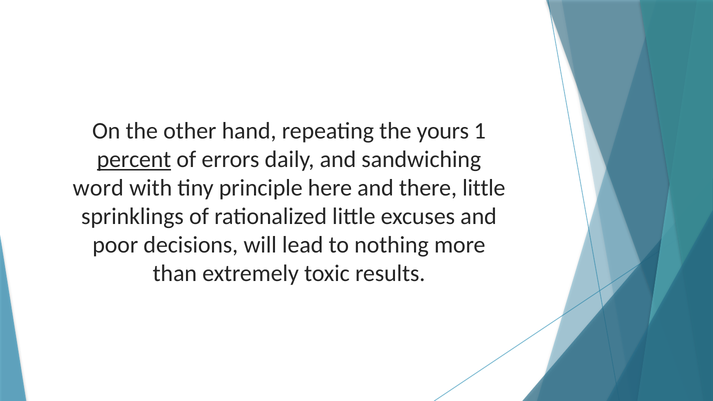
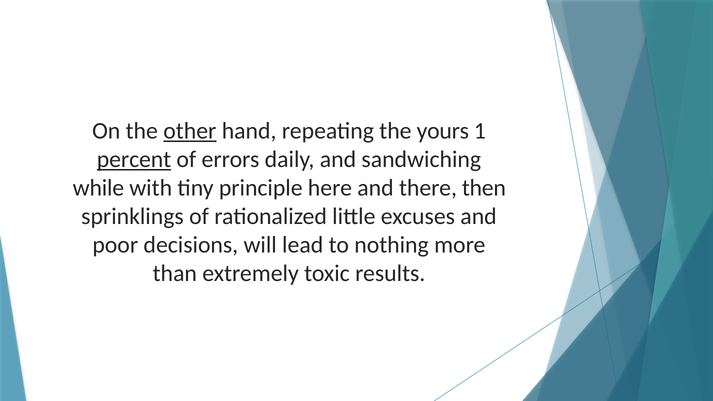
other underline: none -> present
word: word -> while
there little: little -> then
